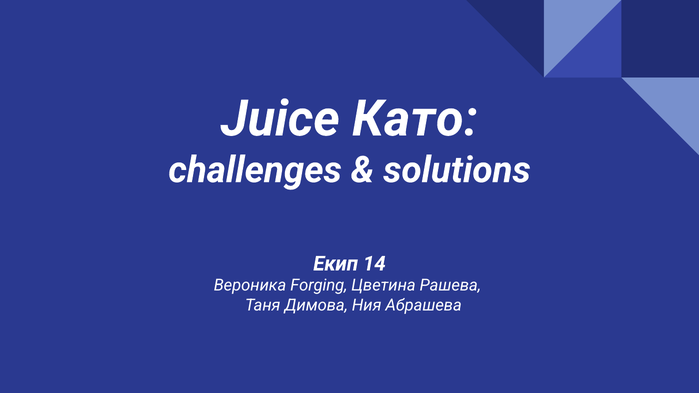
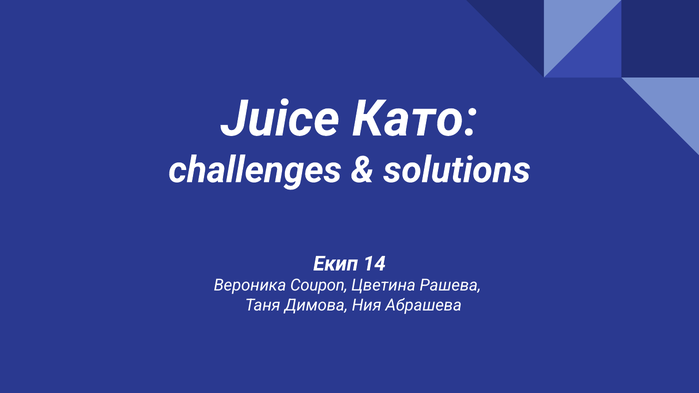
Forging: Forging -> Coupon
